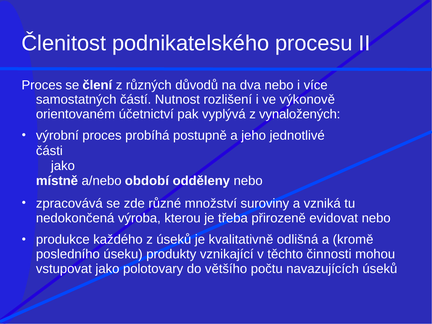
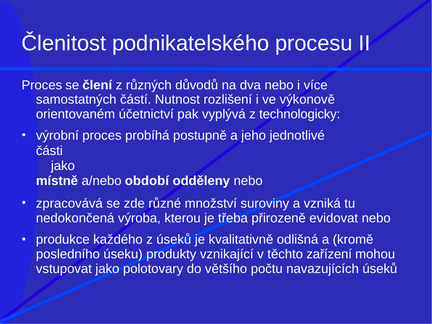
vynaložených: vynaložených -> technologicky
činnosti: činnosti -> zařízení
